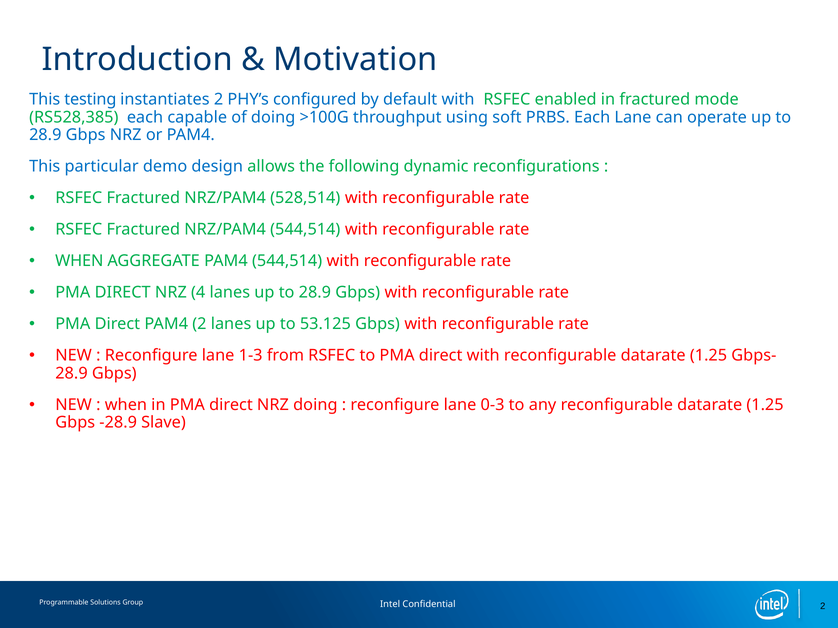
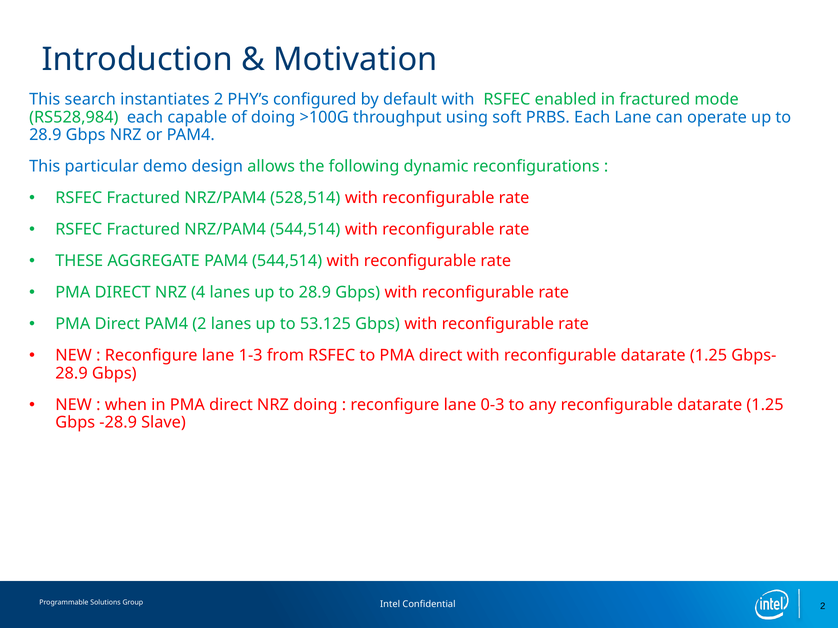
testing: testing -> search
RS528,385: RS528,385 -> RS528,984
WHEN at (79, 261): WHEN -> THESE
